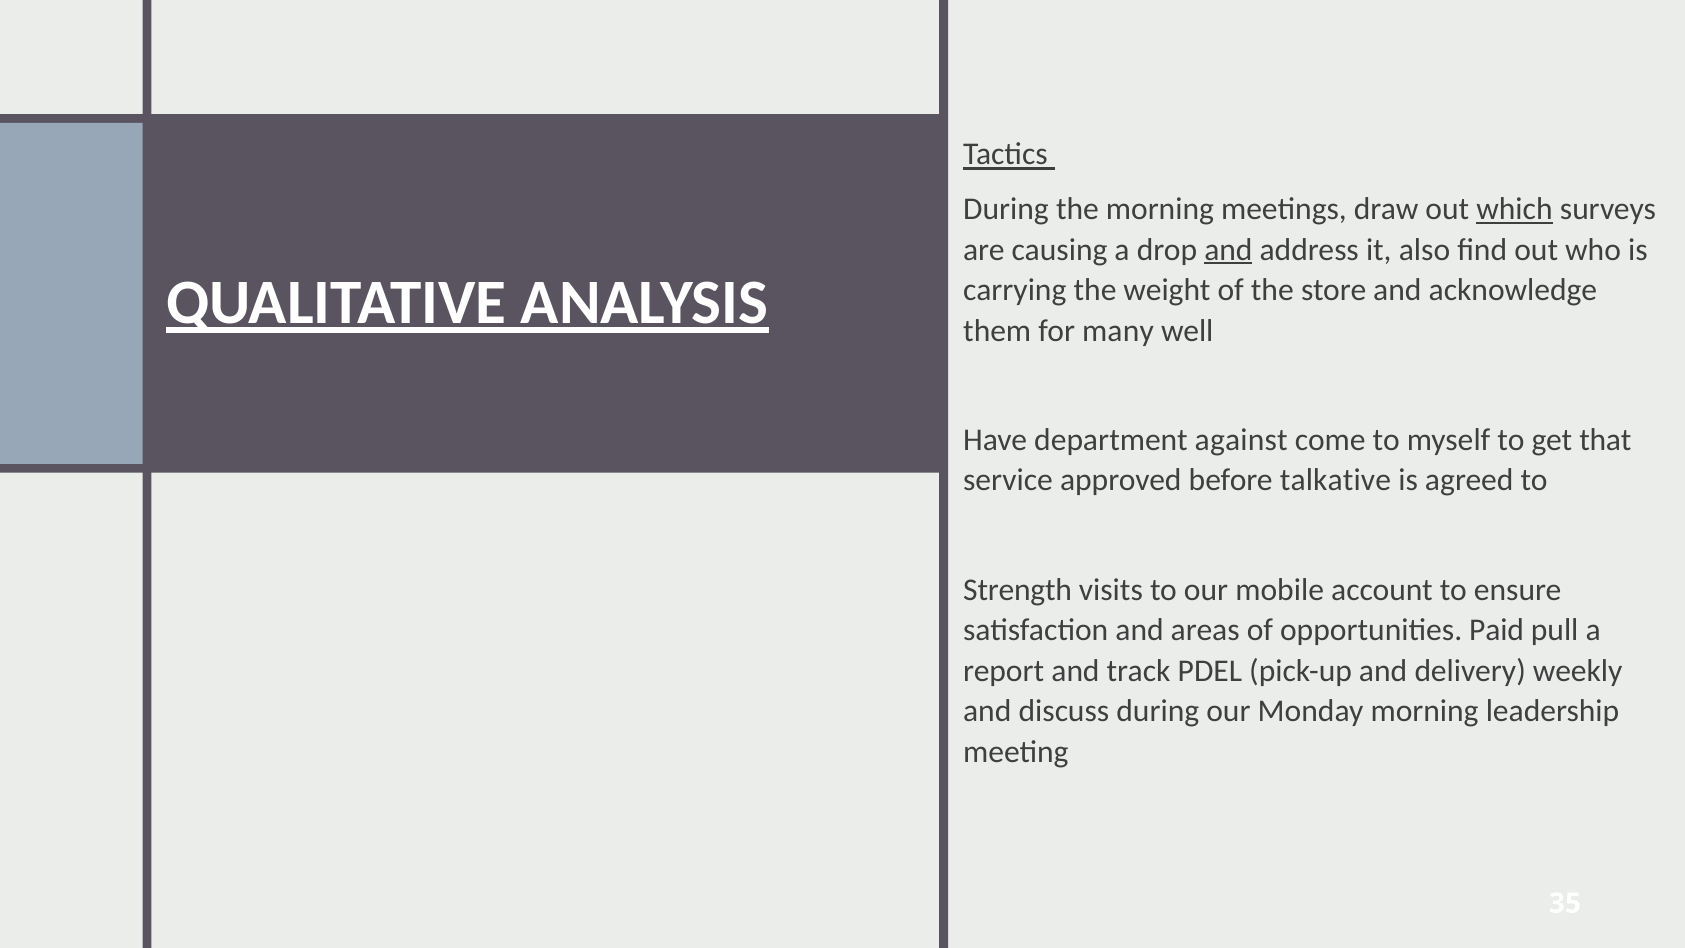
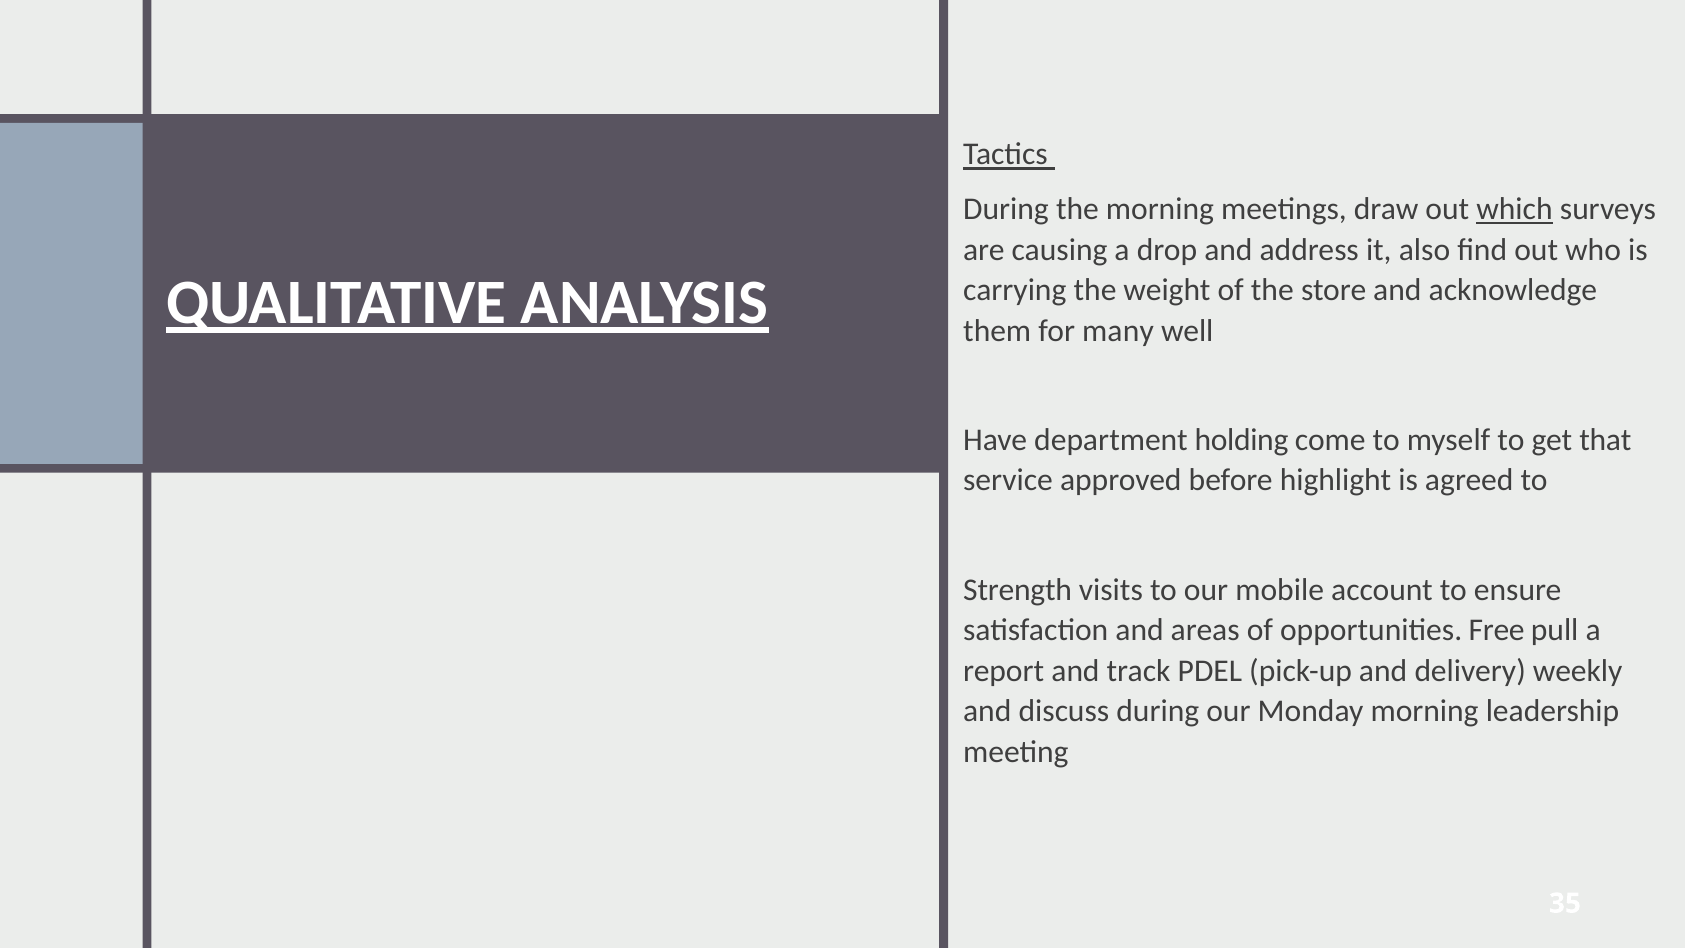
and at (1228, 250) underline: present -> none
against: against -> holding
talkative: talkative -> highlight
Paid: Paid -> Free
